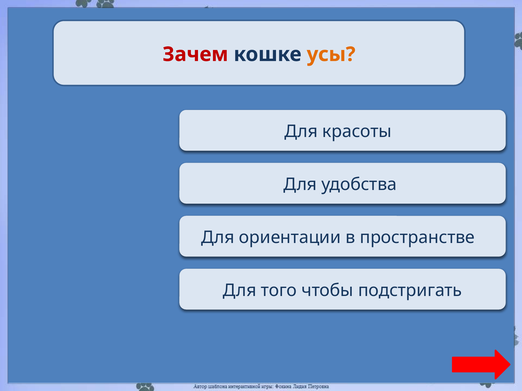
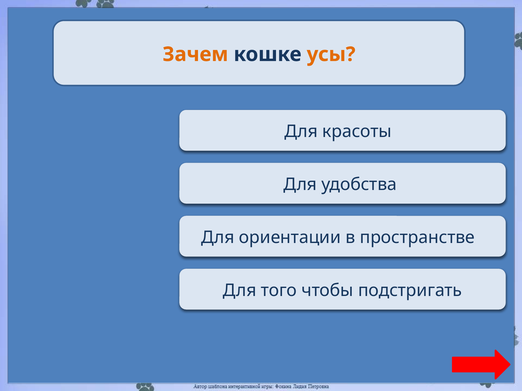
Зачем colour: red -> orange
